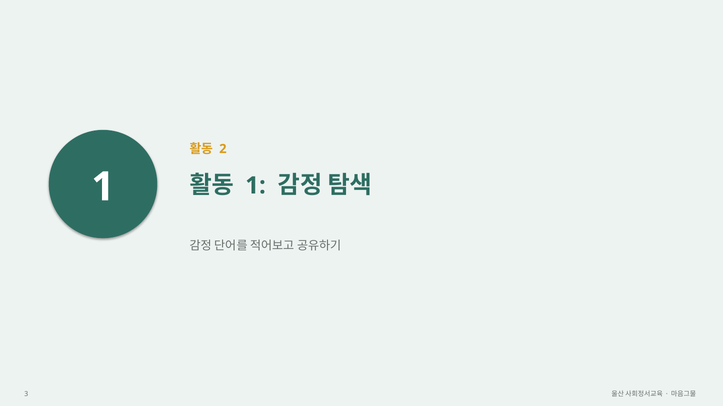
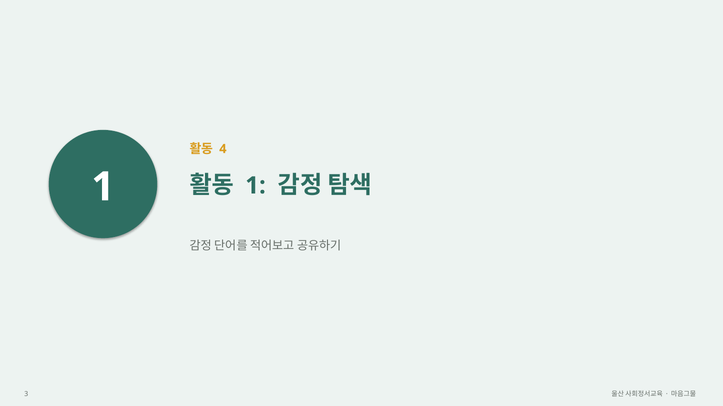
2: 2 -> 4
